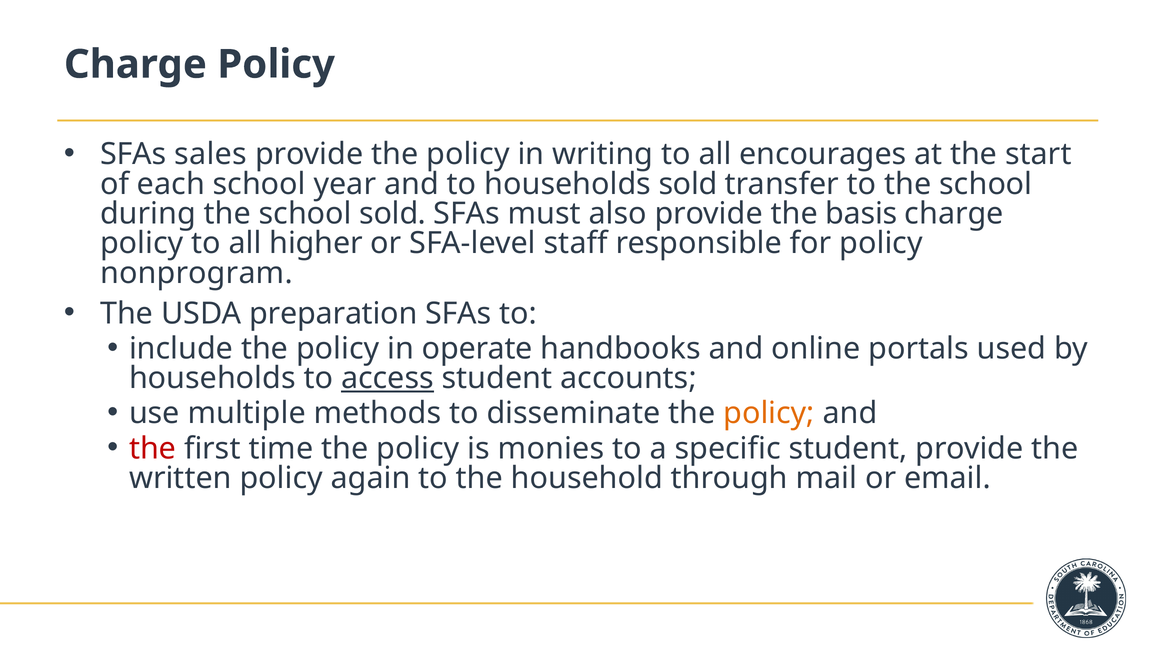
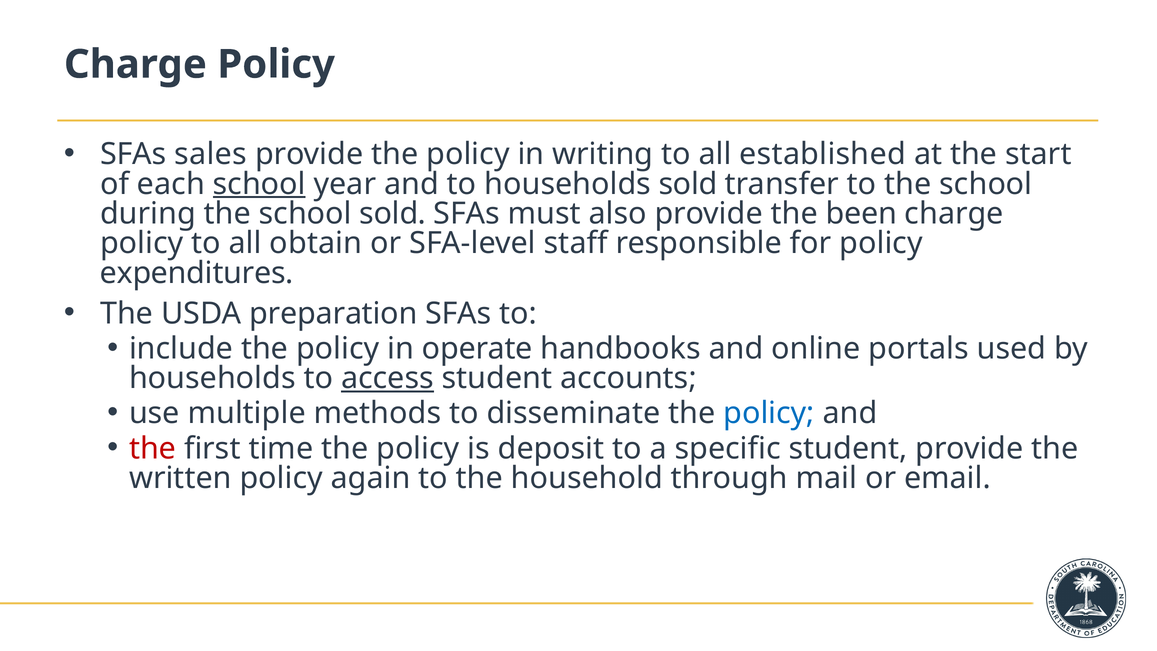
encourages: encourages -> established
school at (259, 184) underline: none -> present
basis: basis -> been
higher: higher -> obtain
nonprogram: nonprogram -> expenditures
policy at (769, 413) colour: orange -> blue
monies: monies -> deposit
